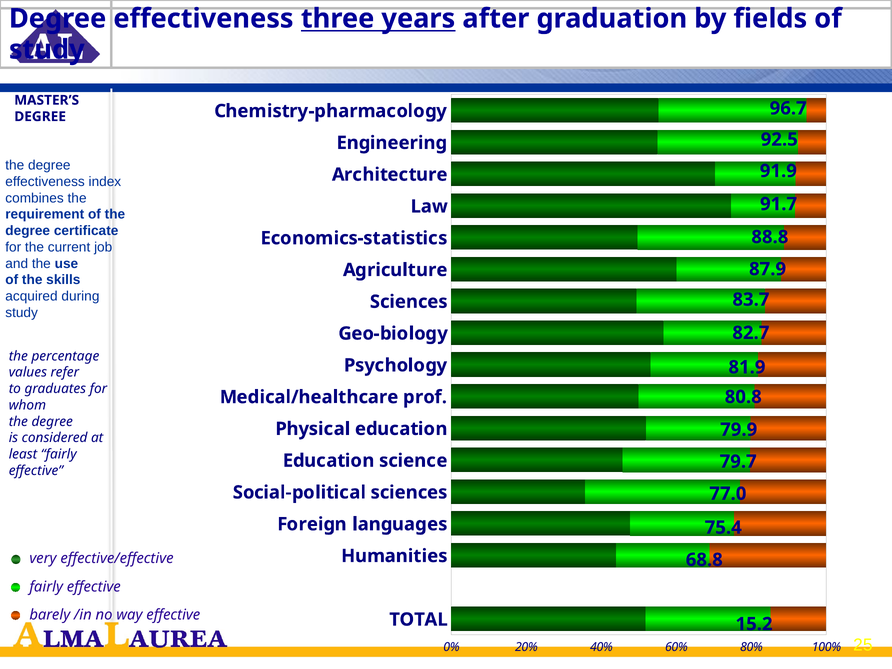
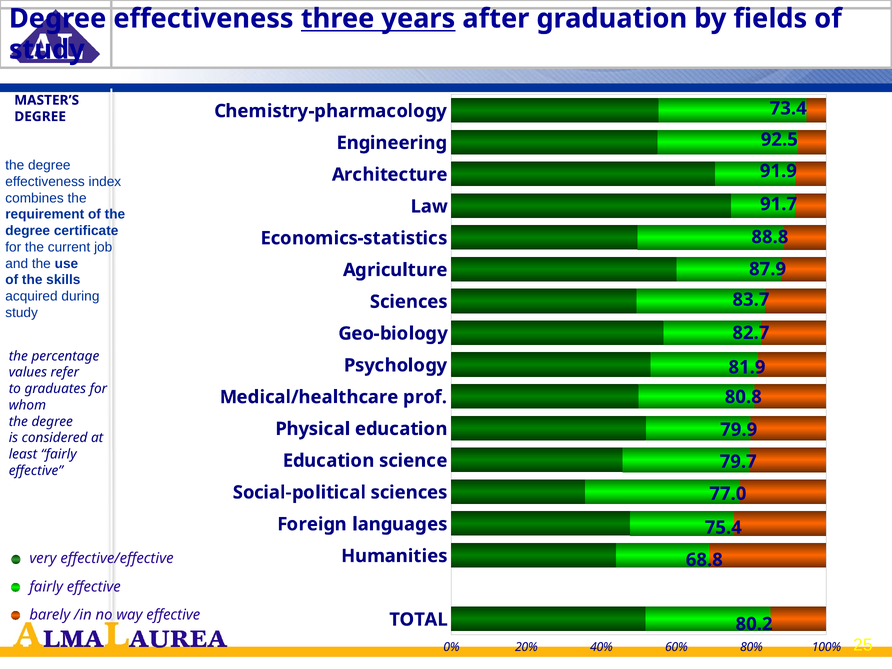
96.7: 96.7 -> 73.4
15.2: 15.2 -> 80.2
